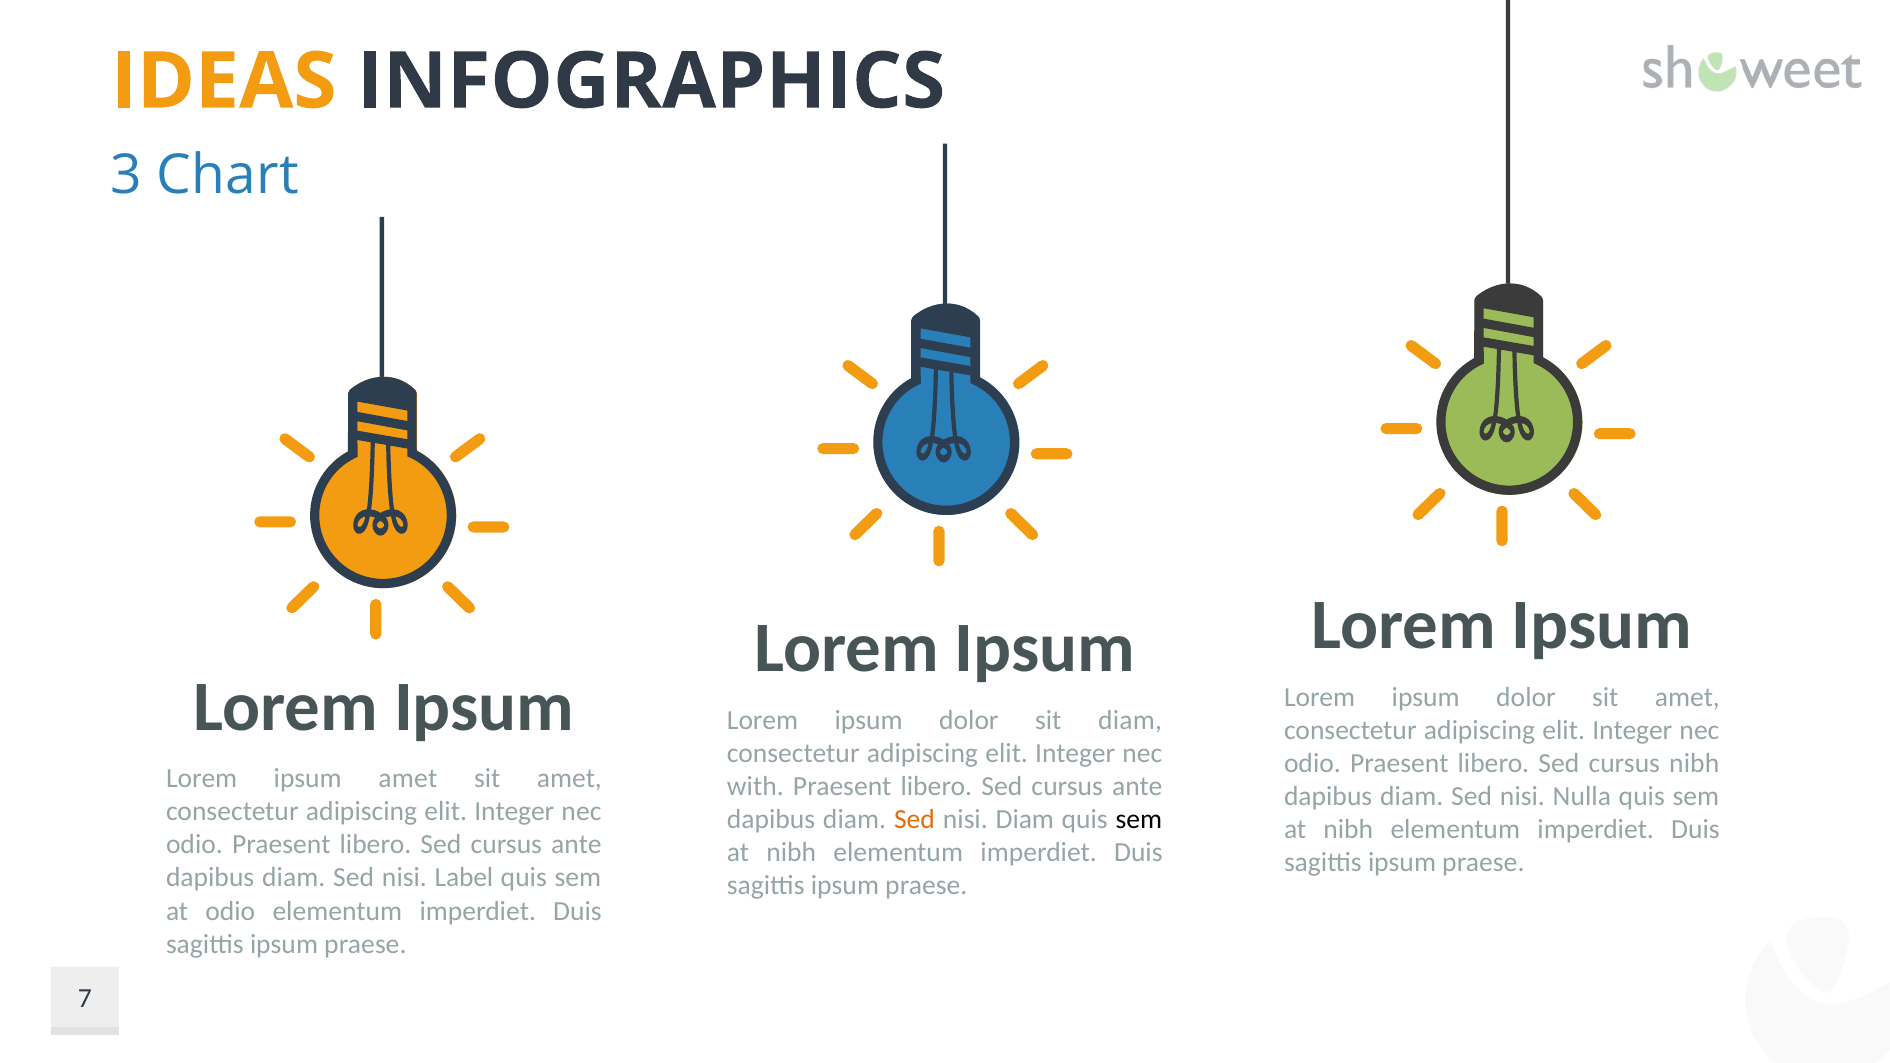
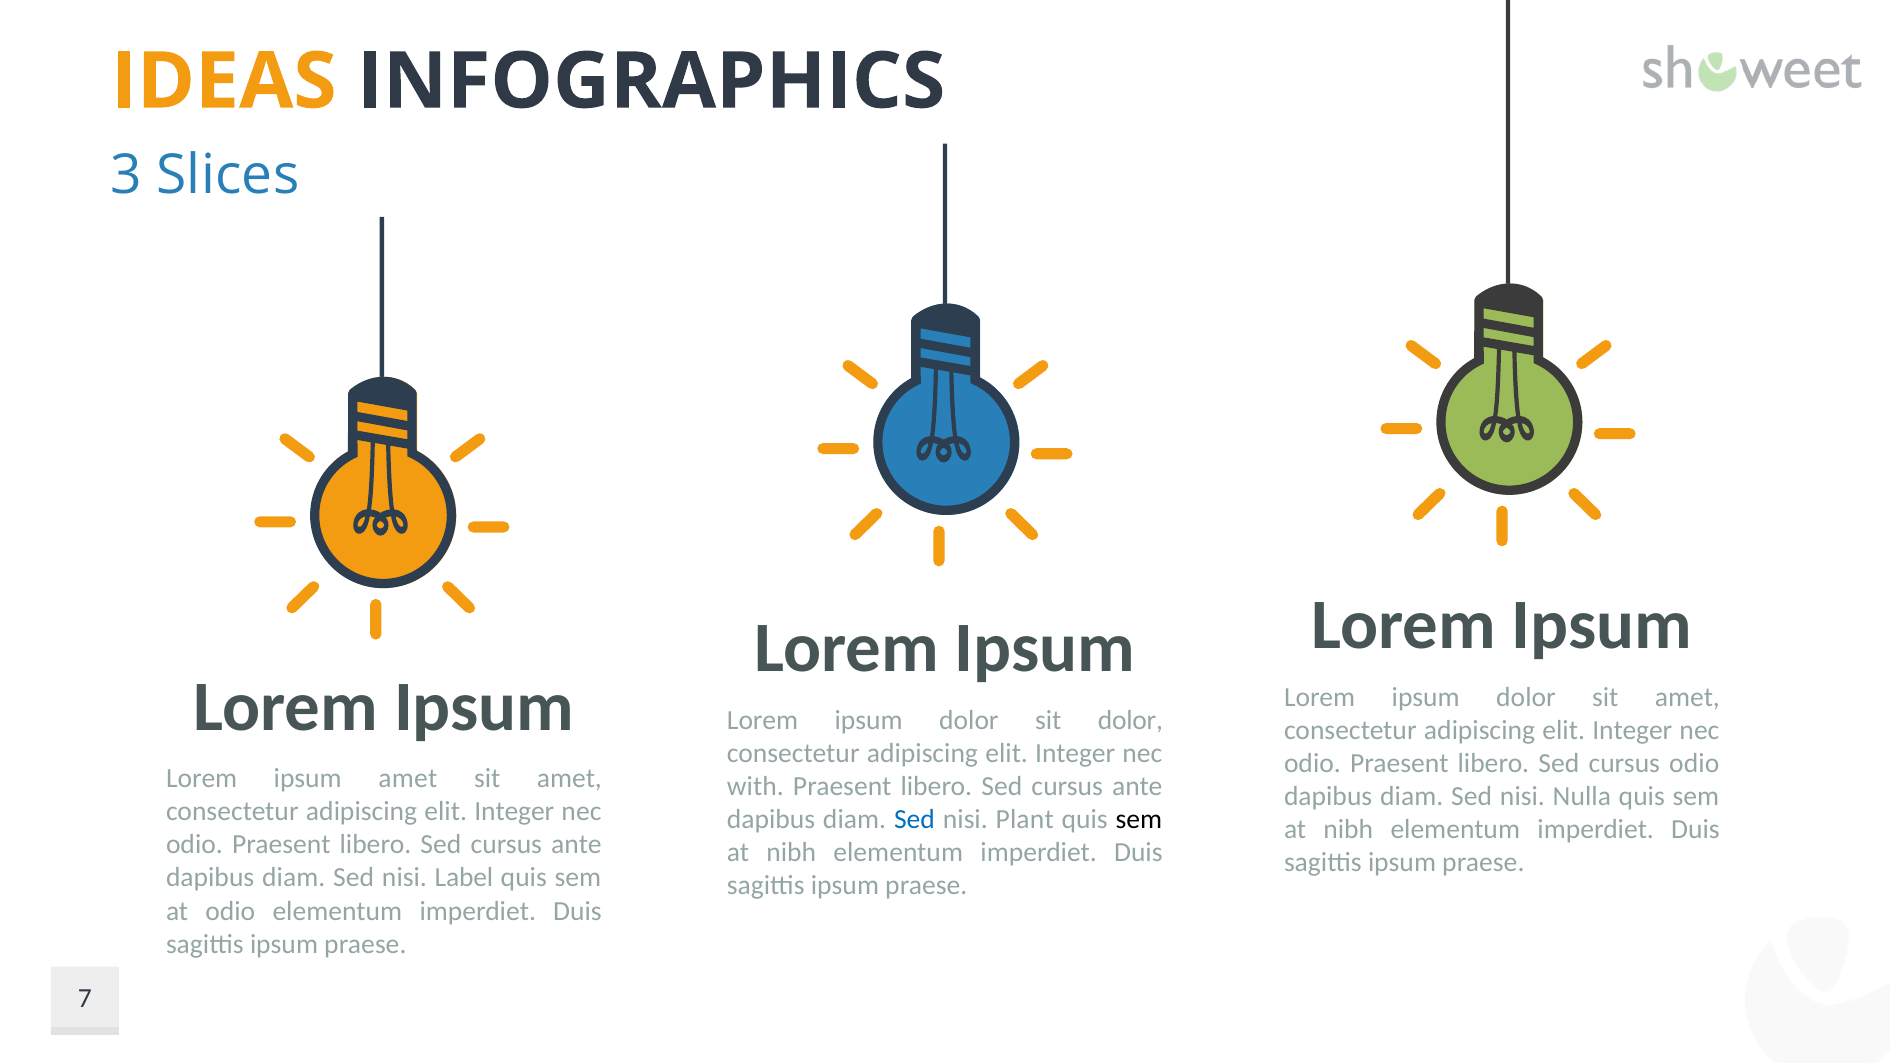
Chart: Chart -> Slices
sit diam: diam -> dolor
cursus nibh: nibh -> odio
Sed at (914, 820) colour: orange -> blue
nisi Diam: Diam -> Plant
